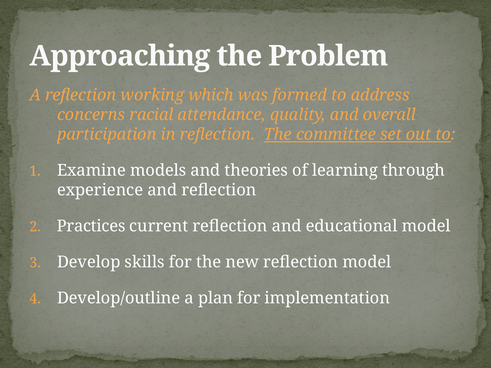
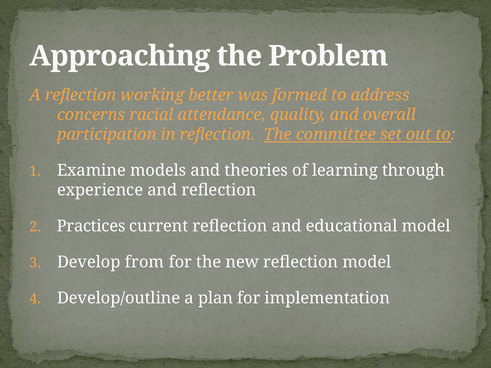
which: which -> better
skills: skills -> from
